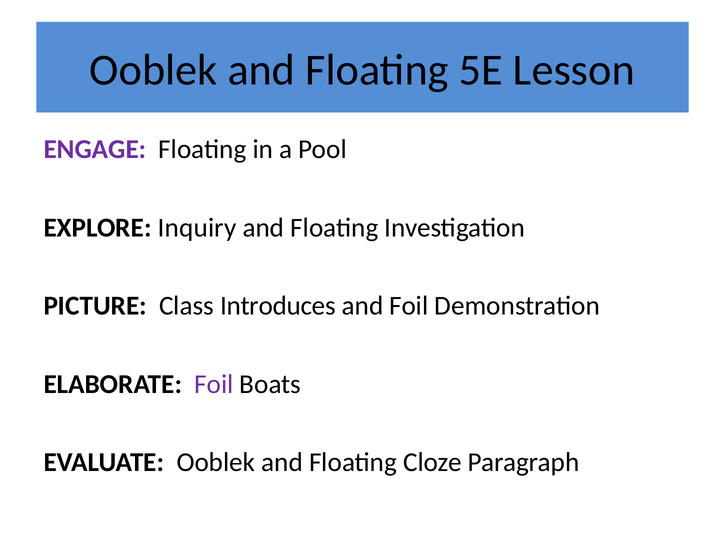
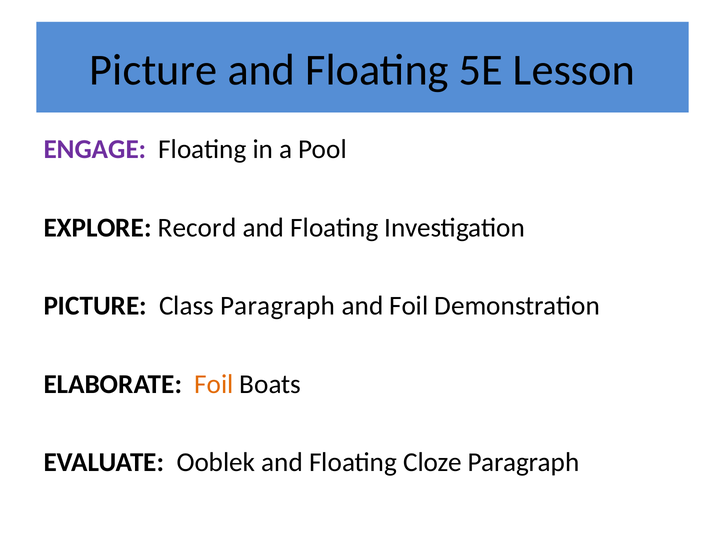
Ooblek at (154, 70): Ooblek -> Picture
Inquiry: Inquiry -> Record
Class Introduces: Introduces -> Paragraph
Foil at (214, 384) colour: purple -> orange
